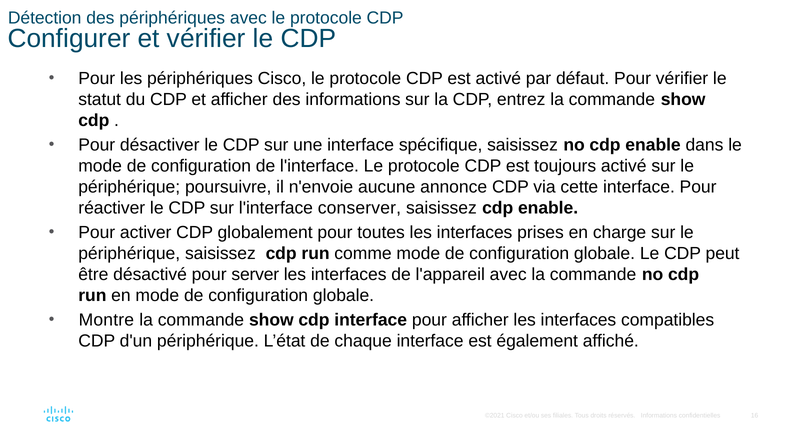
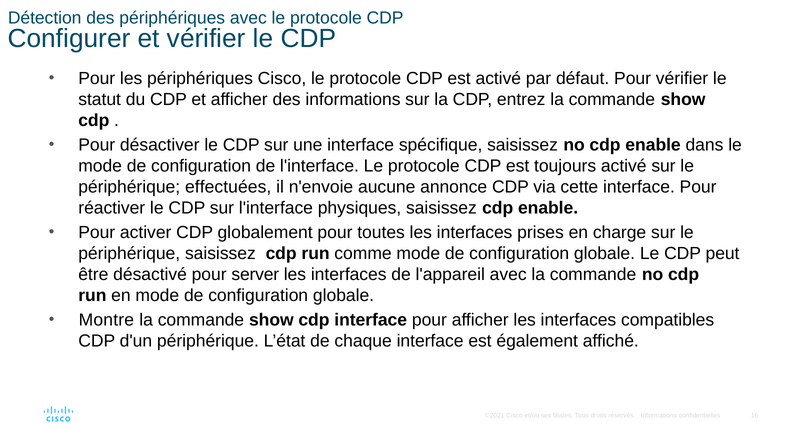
poursuivre: poursuivre -> effectuées
conserver: conserver -> physiques
